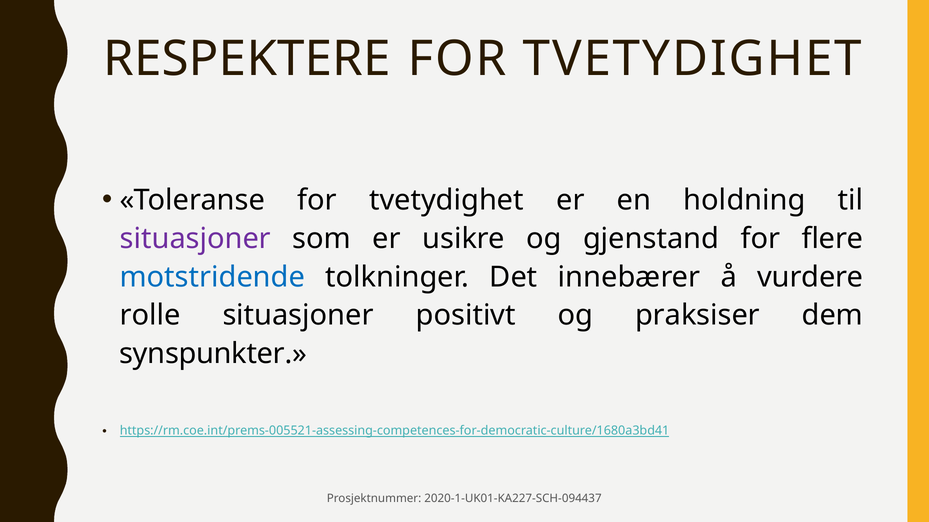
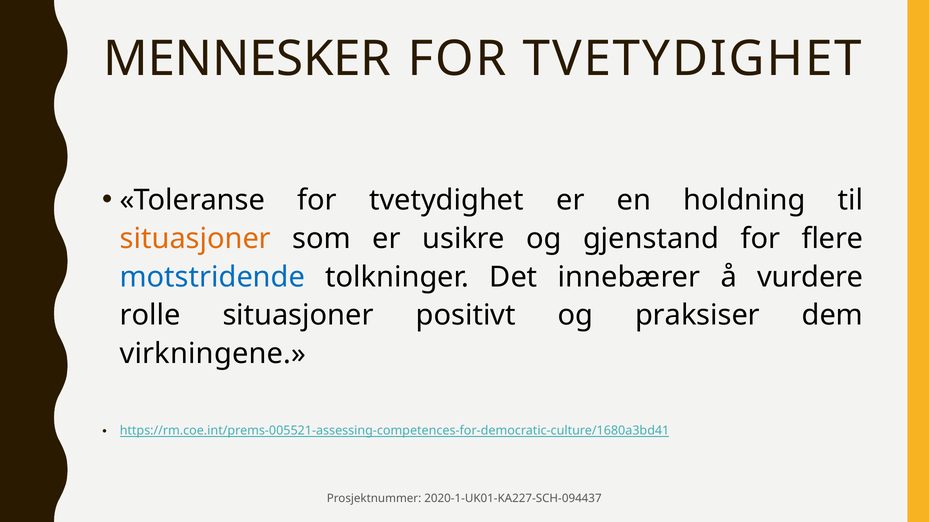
RESPEKTERE: RESPEKTERE -> MENNESKER
situasjoner at (195, 239) colour: purple -> orange
synspunkter: synspunkter -> virkningene
